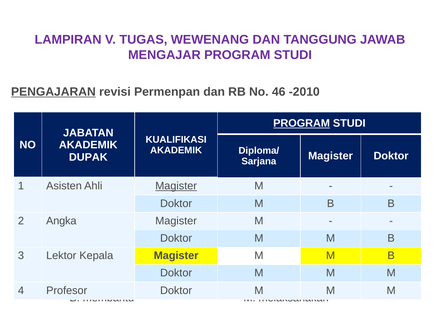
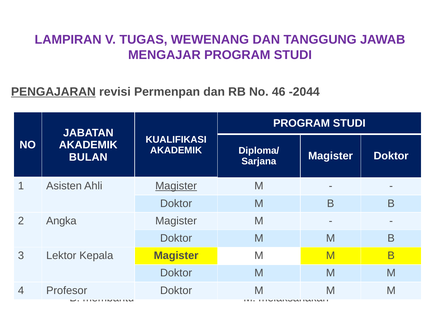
-2010: -2010 -> -2044
PROGRAM at (302, 123) underline: present -> none
DUPAK: DUPAK -> BULAN
